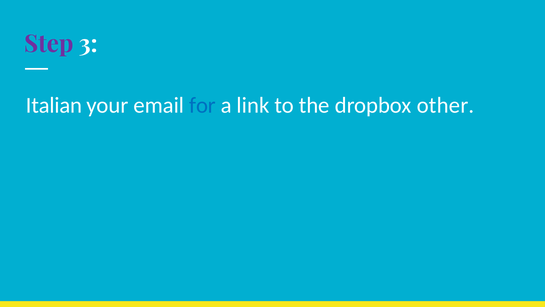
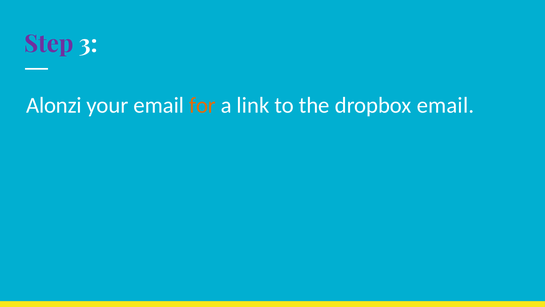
Italian: Italian -> Alonzi
for colour: blue -> orange
dropbox other: other -> email
